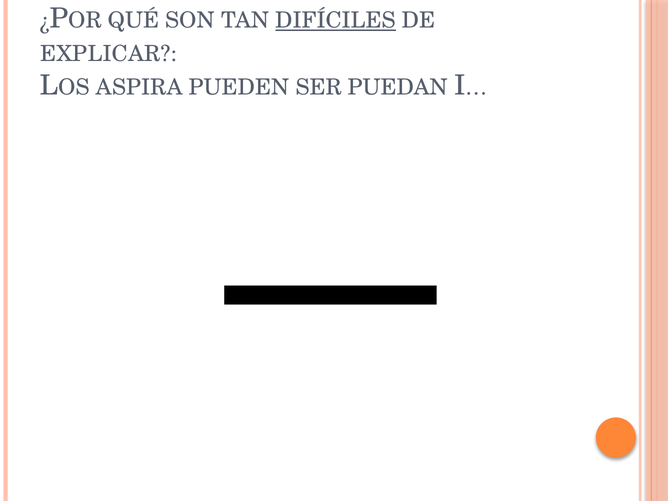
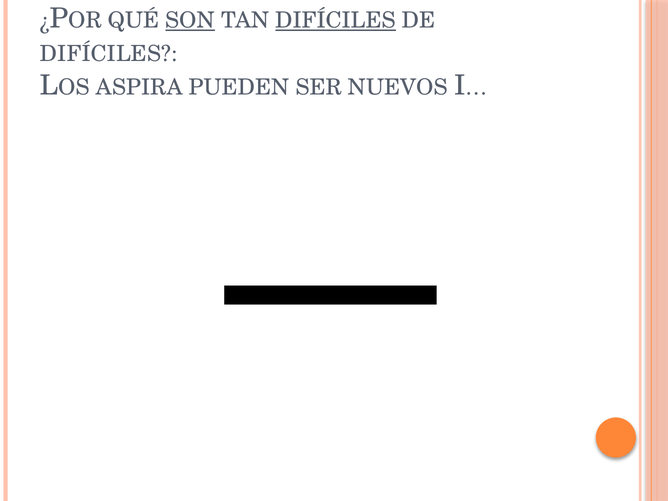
SON underline: none -> present
EXPLICAR at (109, 54): EXPLICAR -> DIFÍCILES
PUEDAN: PUEDAN -> NUEVOS
